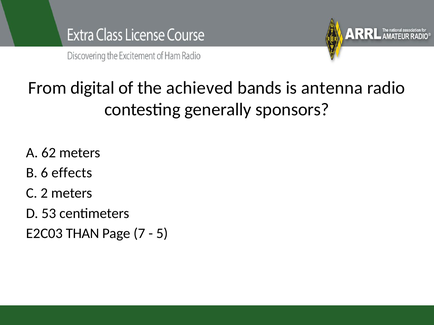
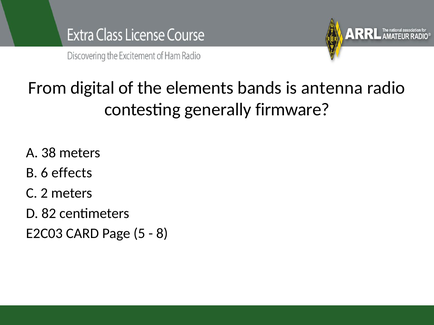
achieved: achieved -> elements
sponsors: sponsors -> firmware
62: 62 -> 38
53: 53 -> 82
THAN: THAN -> CARD
7: 7 -> 5
5: 5 -> 8
